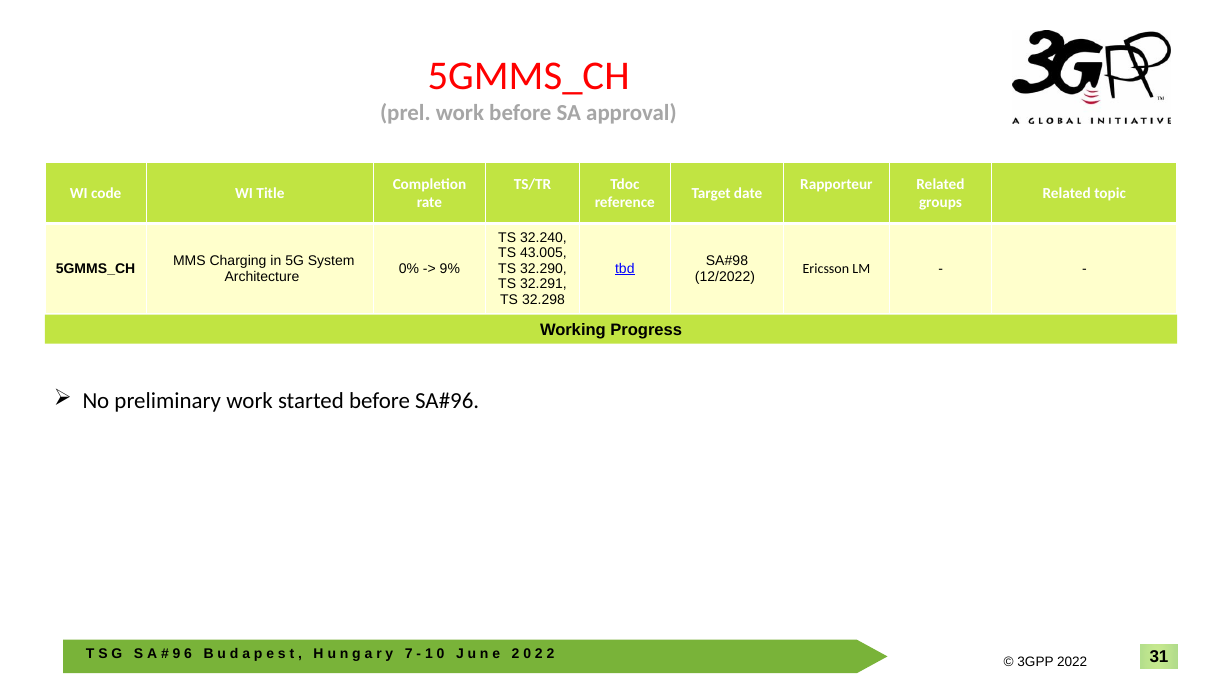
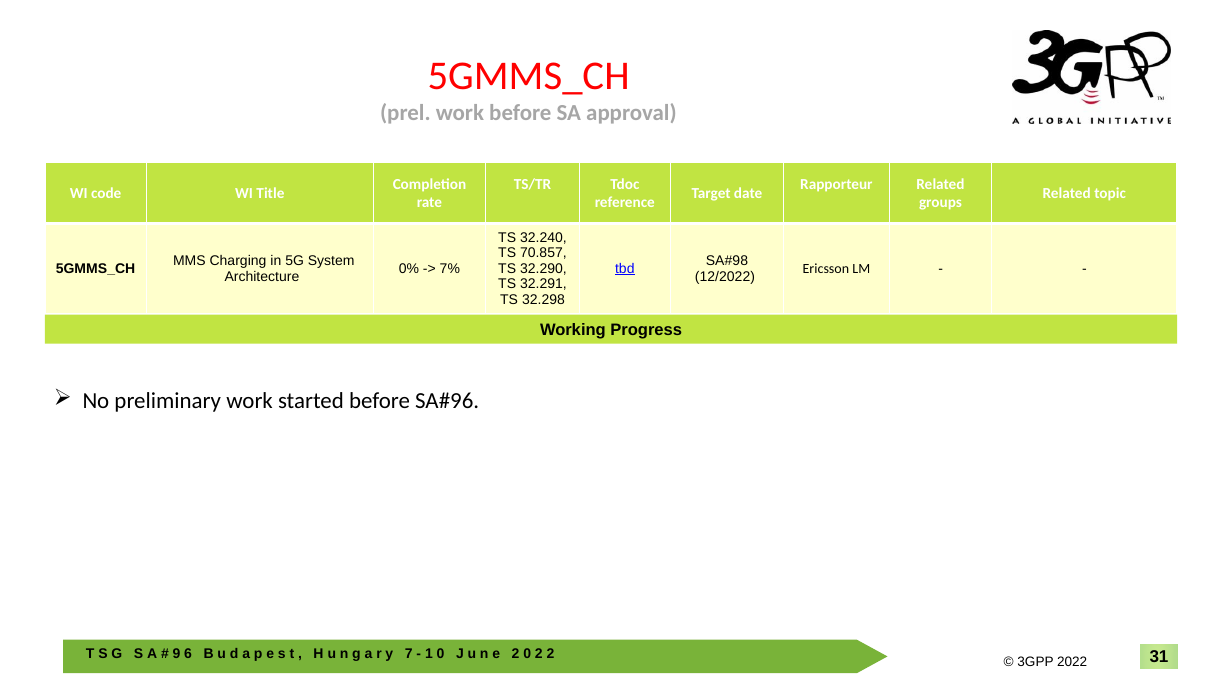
43.005: 43.005 -> 70.857
9%: 9% -> 7%
